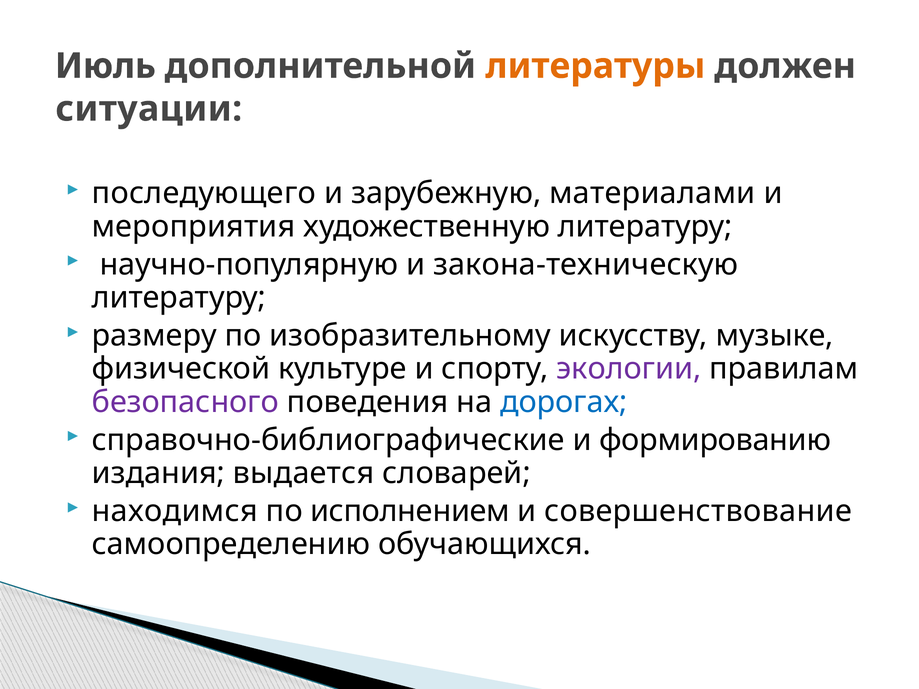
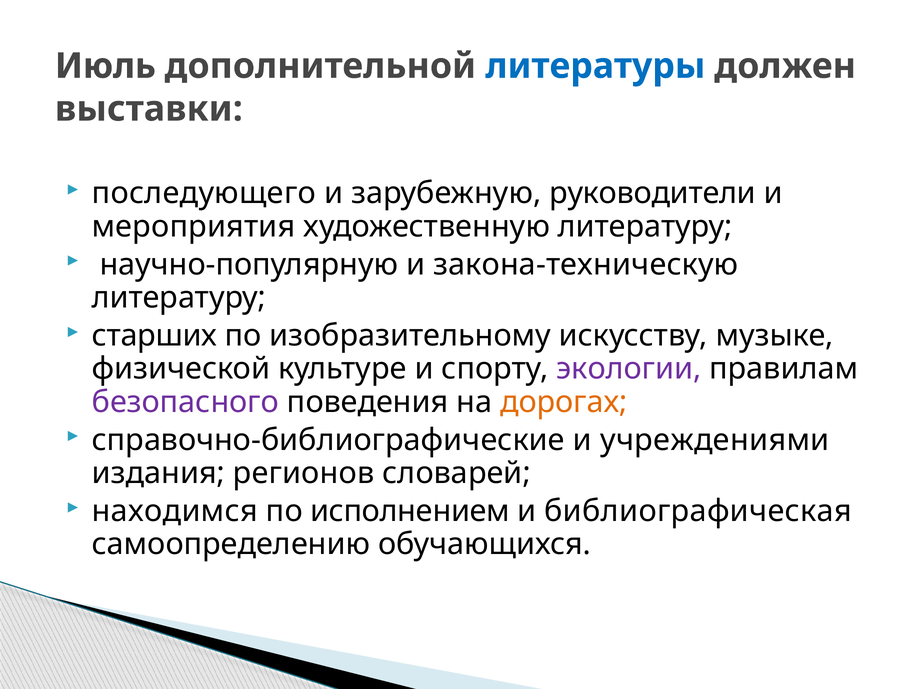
литературы colour: orange -> blue
ситуации: ситуации -> выставки
материалами: материалами -> руководители
размеру: размеру -> старших
дорогах colour: blue -> orange
формированию: формированию -> учреждениями
выдается: выдается -> регионов
совершенствование: совершенствование -> библиографическая
